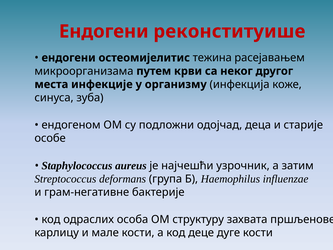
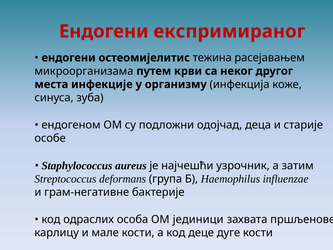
реконституише: реконституише -> експримираног
структуру: структуру -> јединици
